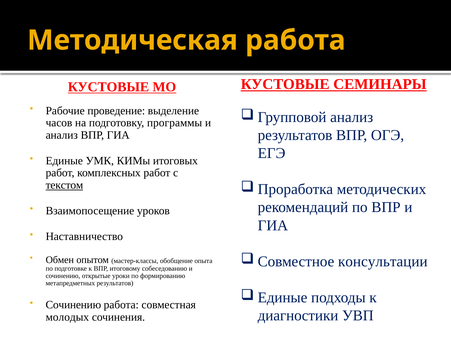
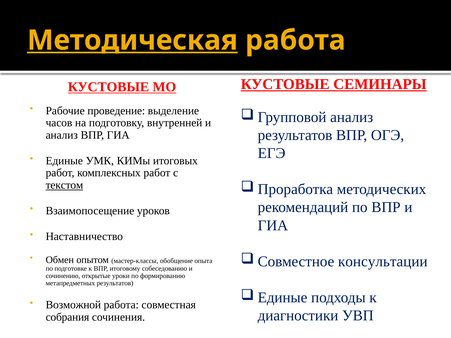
Методическая underline: none -> present
программы: программы -> внутренней
Сочинению at (73, 305): Сочинению -> Возможной
молодых: молодых -> собрания
